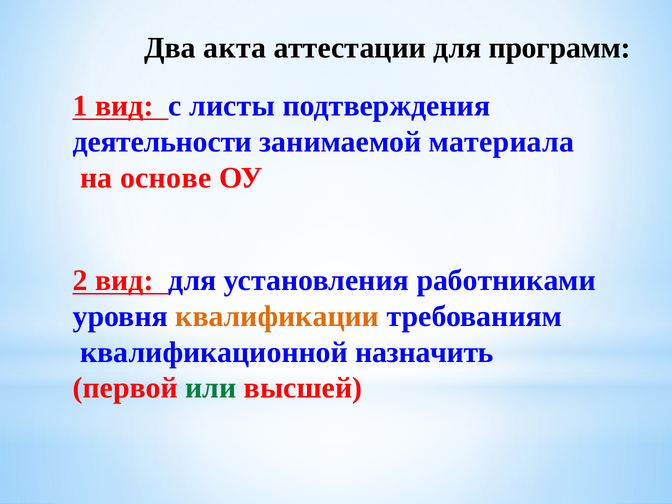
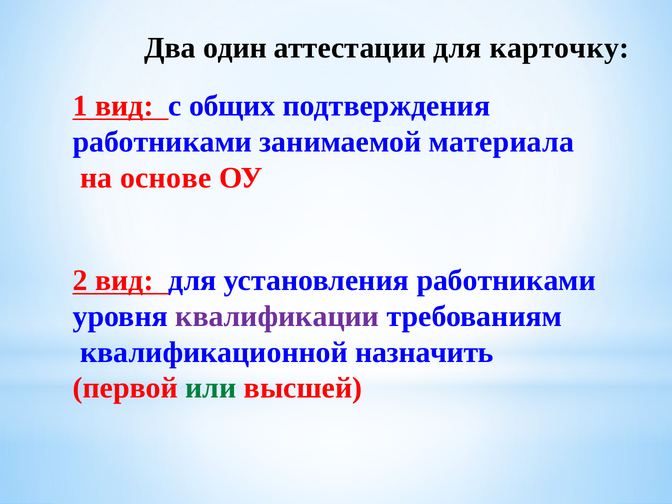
акта: акта -> один
программ: программ -> карточку
листы: листы -> общих
деятельности at (162, 142): деятельности -> работниками
квалификации colour: orange -> purple
